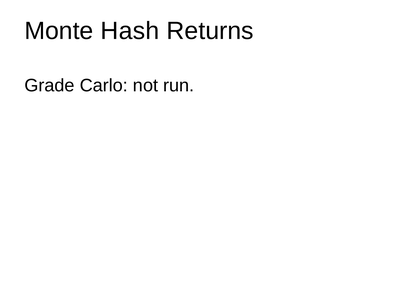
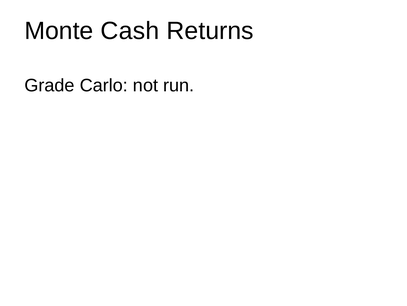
Hash: Hash -> Cash
